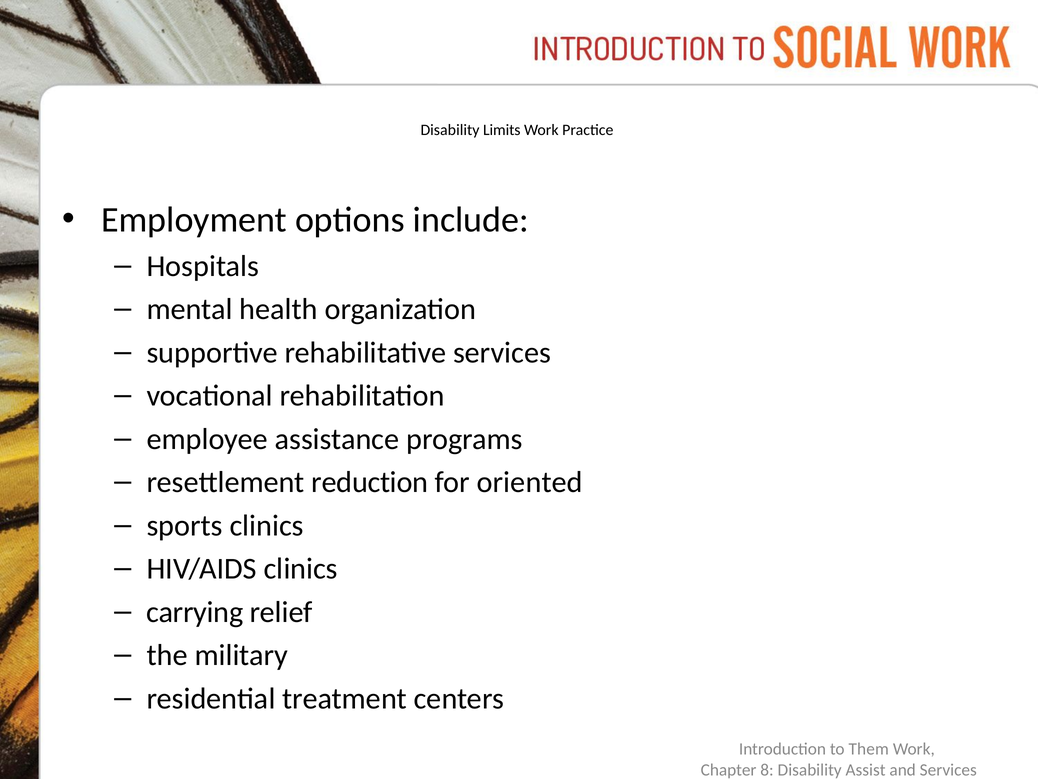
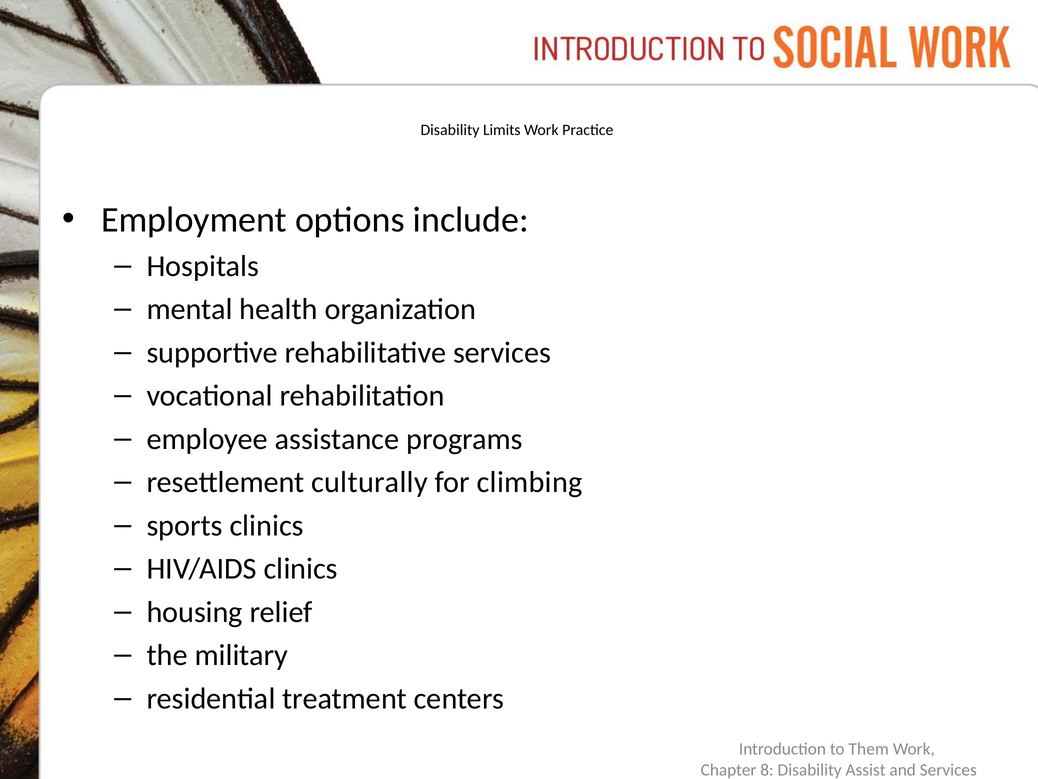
reduction: reduction -> culturally
oriented: oriented -> climbing
carrying: carrying -> housing
